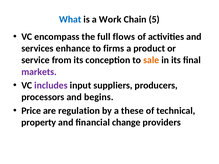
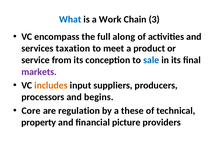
5: 5 -> 3
flows: flows -> along
enhance: enhance -> taxation
firms: firms -> meet
sale colour: orange -> blue
includes colour: purple -> orange
Price: Price -> Core
change: change -> picture
